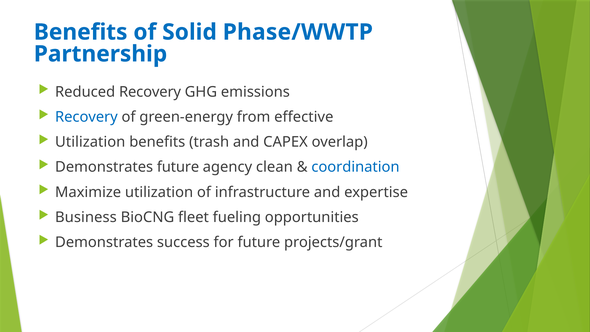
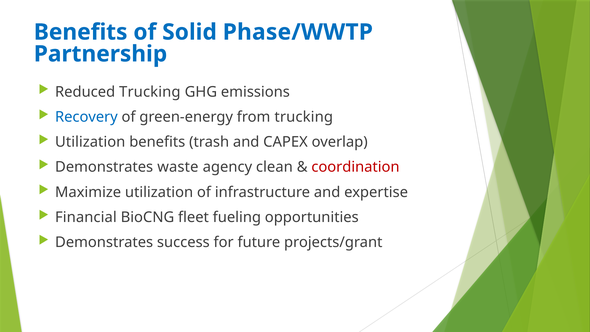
Reduced Recovery: Recovery -> Trucking
from effective: effective -> trucking
Demonstrates future: future -> waste
coordination colour: blue -> red
Business: Business -> Financial
